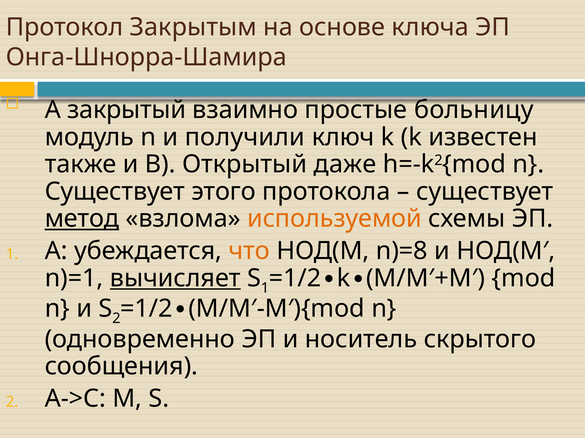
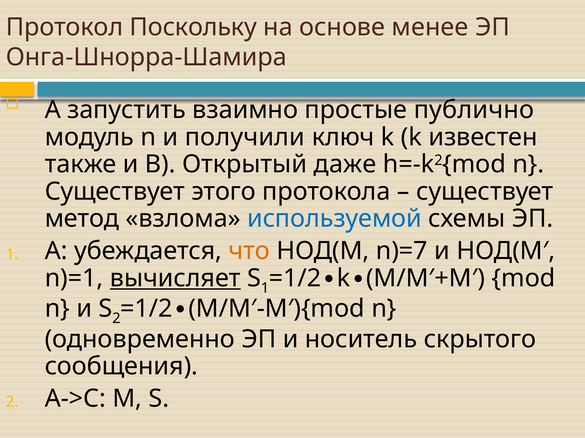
Закрытым: Закрытым -> Поскольку
ключа: ключа -> менее
закрытый: закрытый -> запустить
больницу: больницу -> публично
метод underline: present -> none
используемой colour: orange -> blue
n)=8: n)=8 -> n)=7
